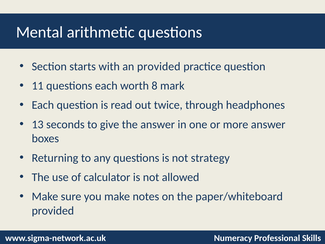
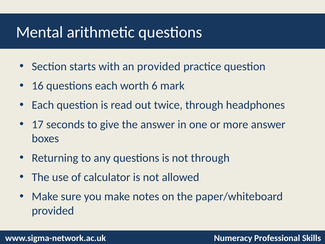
11: 11 -> 16
8: 8 -> 6
13: 13 -> 17
not strategy: strategy -> through
